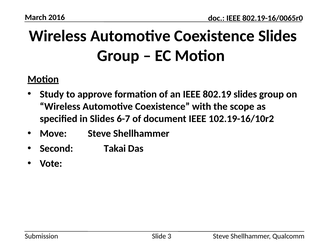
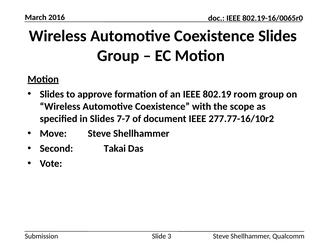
Study at (52, 94): Study -> Slides
802.19 slides: slides -> room
6-7: 6-7 -> 7-7
102.19-16/10r2: 102.19-16/10r2 -> 277.77-16/10r2
